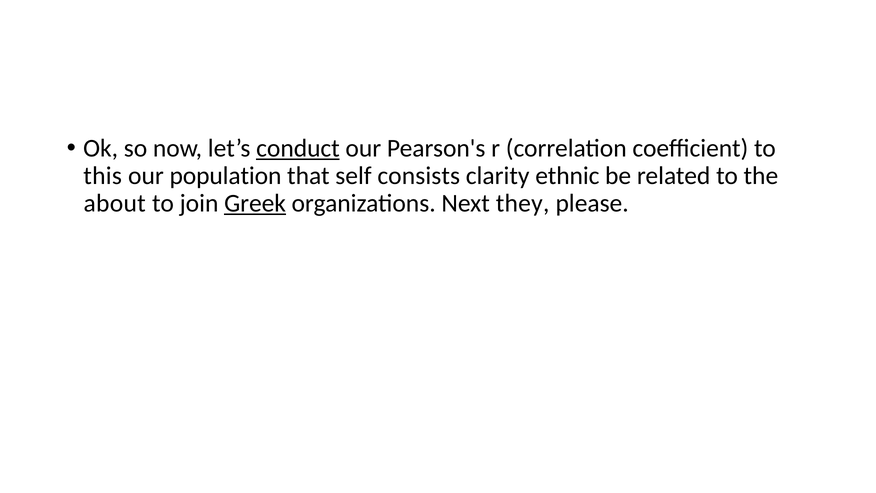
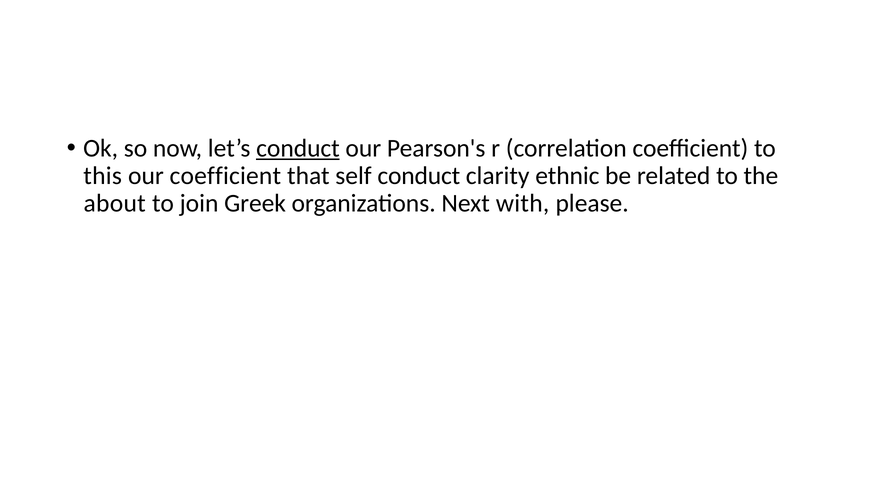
our population: population -> coefficient
self consists: consists -> conduct
Greek underline: present -> none
they: they -> with
